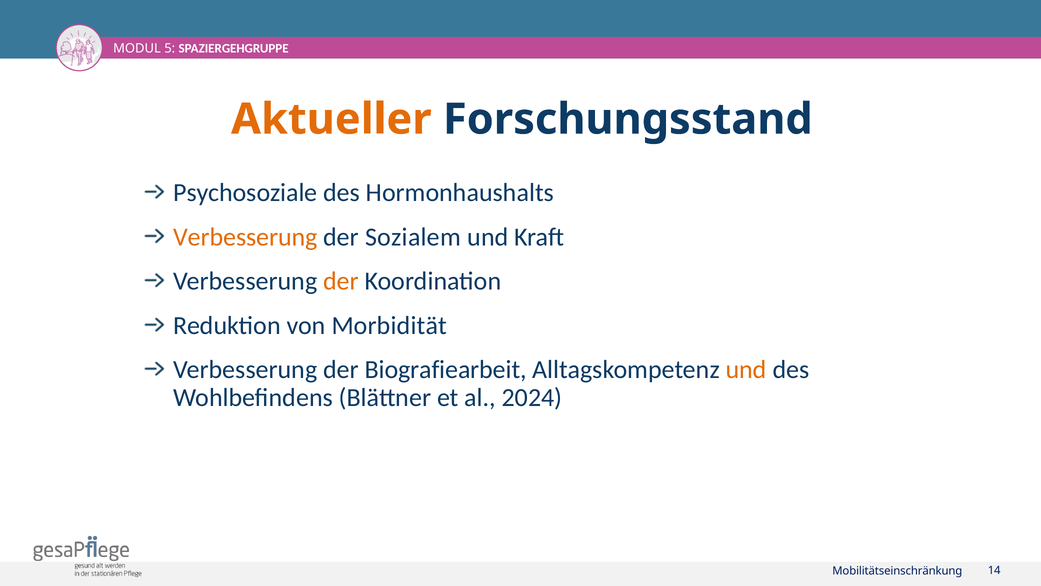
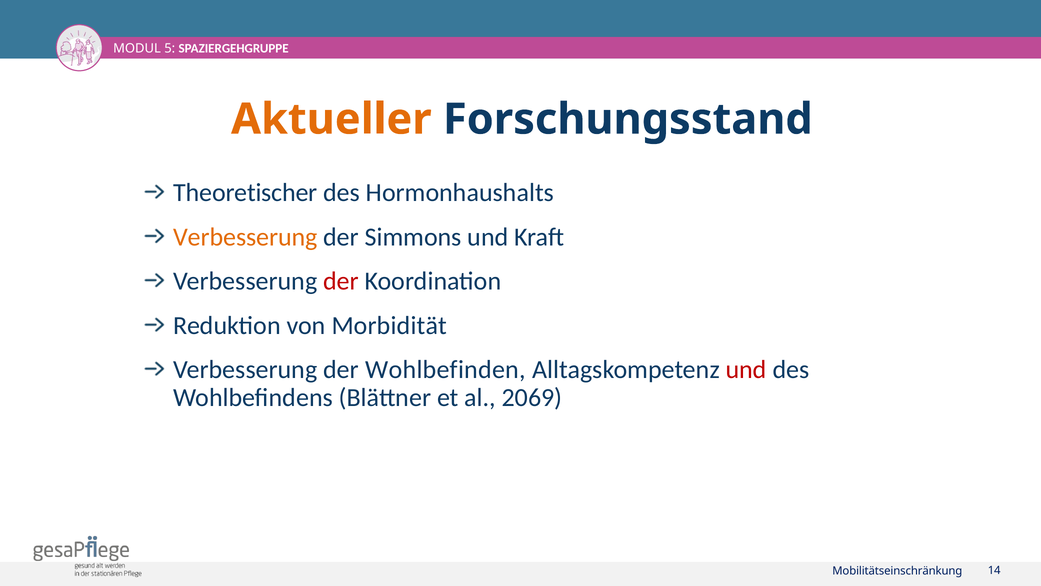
Psychosoziale: Psychosoziale -> Theoretischer
Sozialem: Sozialem -> Simmons
der at (341, 281) colour: orange -> red
Biografiearbeit: Biografiearbeit -> Wohlbefinden
und at (746, 370) colour: orange -> red
2024: 2024 -> 2069
